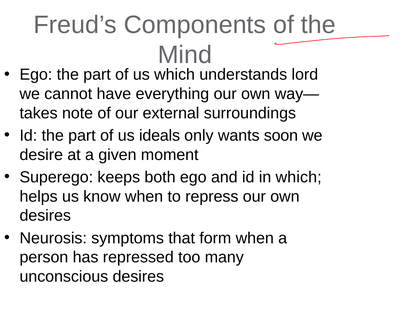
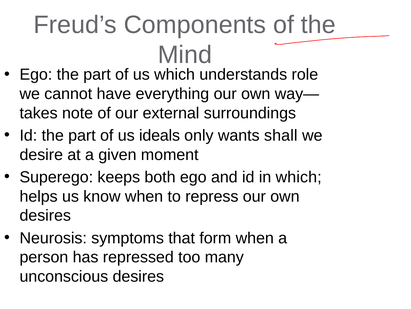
lord: lord -> role
soon: soon -> shall
